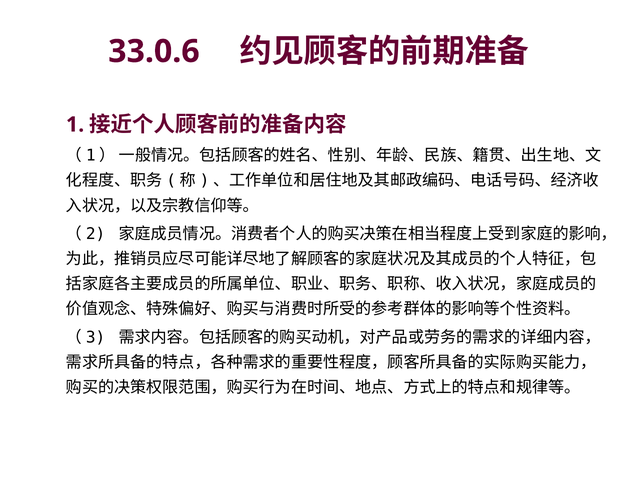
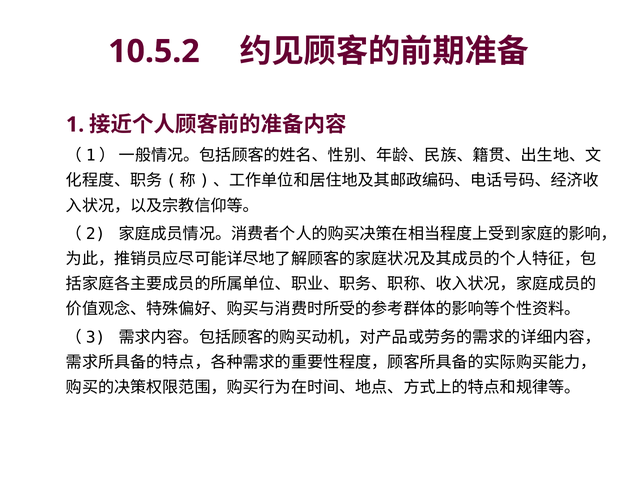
33.0.6: 33.0.6 -> 10.5.2
